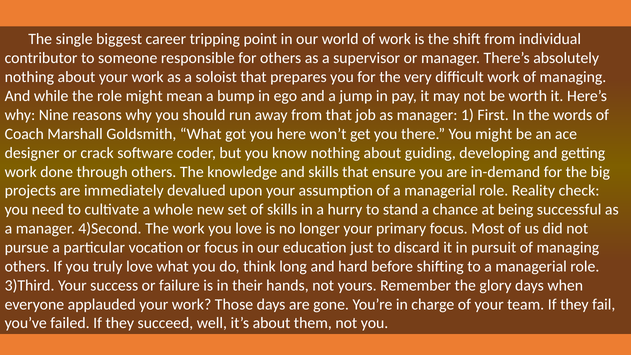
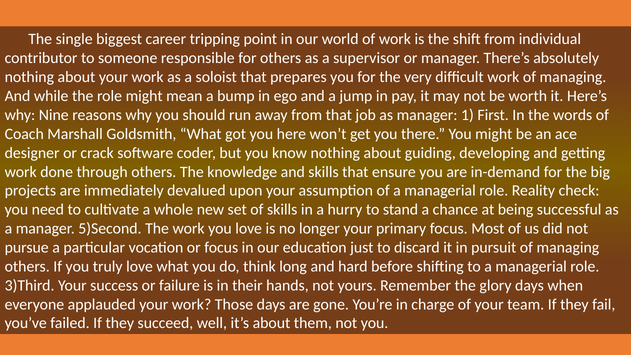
4)Second: 4)Second -> 5)Second
